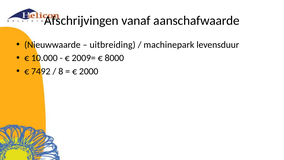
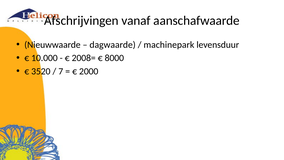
uitbreiding: uitbreiding -> dagwaarde
2009=: 2009= -> 2008=
7492: 7492 -> 3520
8: 8 -> 7
